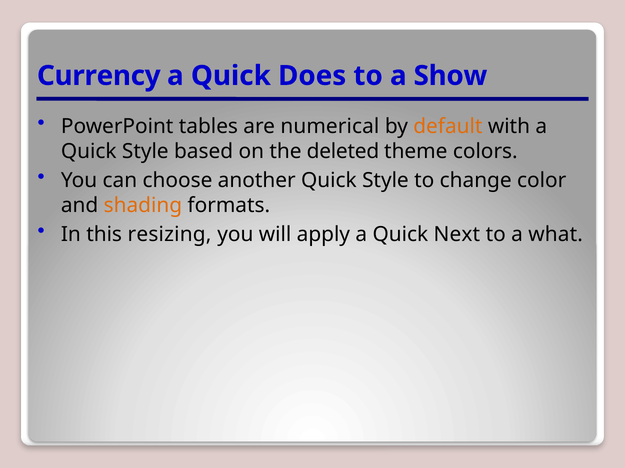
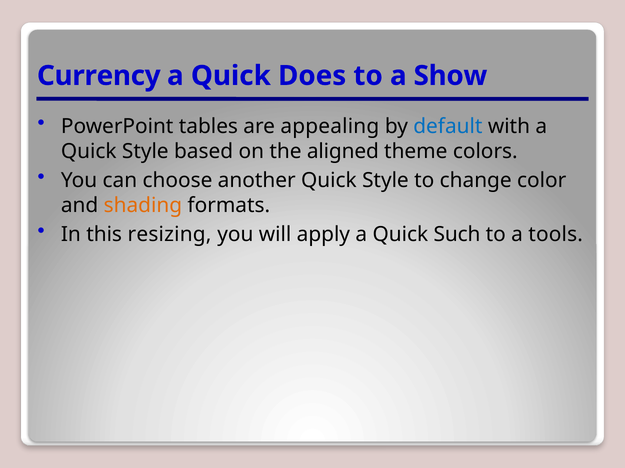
numerical: numerical -> appealing
default colour: orange -> blue
deleted: deleted -> aligned
Next: Next -> Such
what: what -> tools
